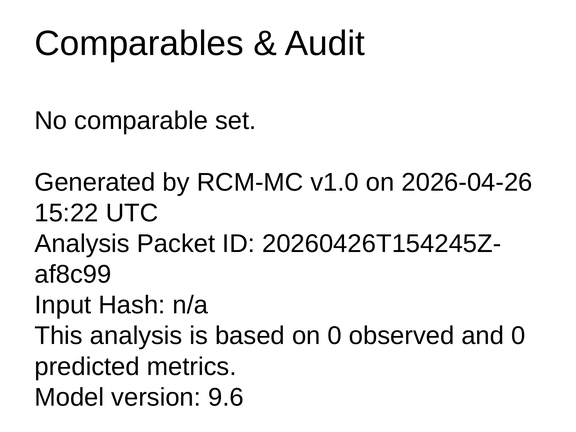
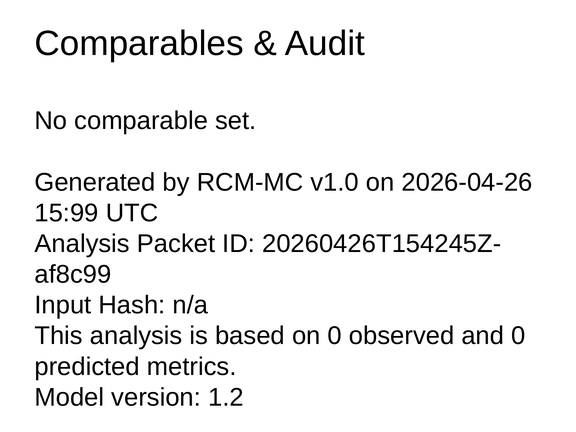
15:22: 15:22 -> 15:99
9.6: 9.6 -> 1.2
